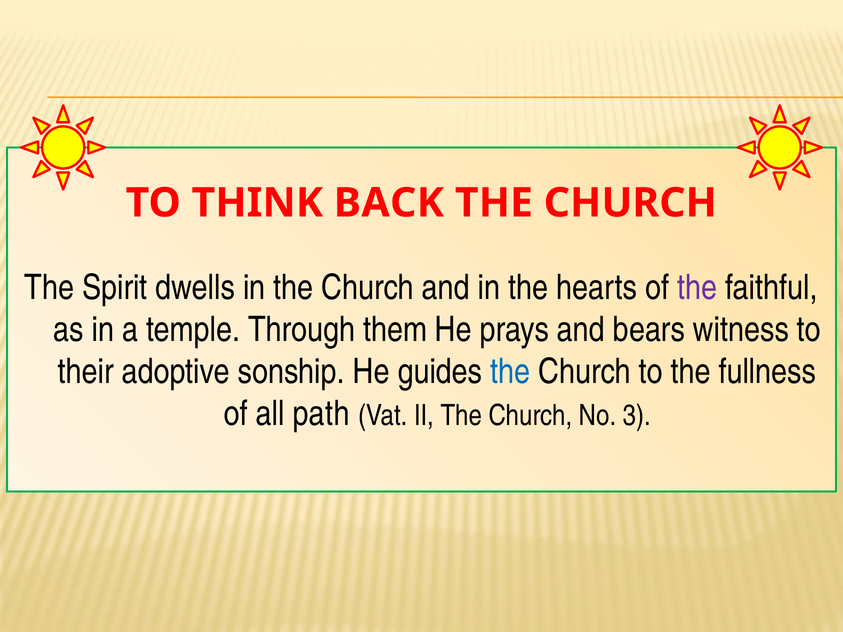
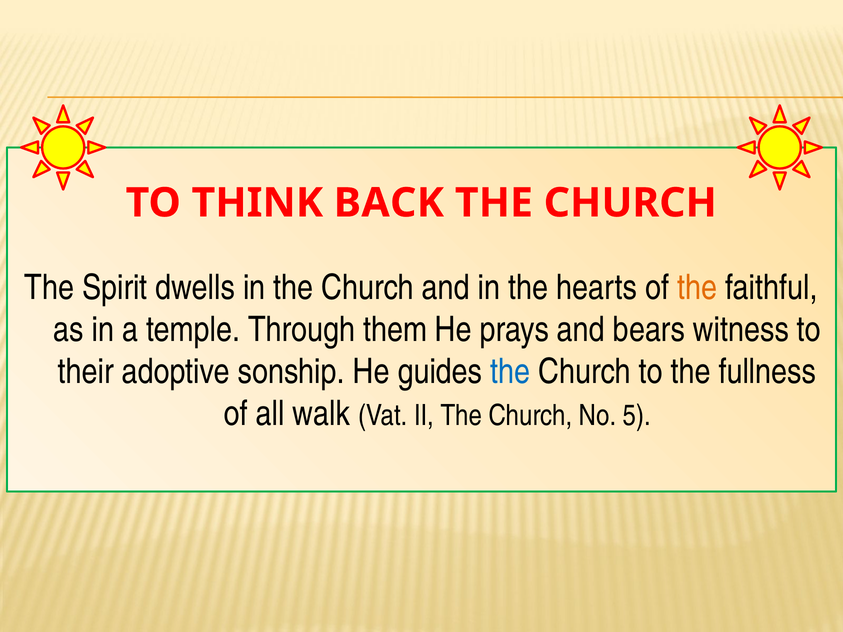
the at (697, 288) colour: purple -> orange
path: path -> walk
3: 3 -> 5
